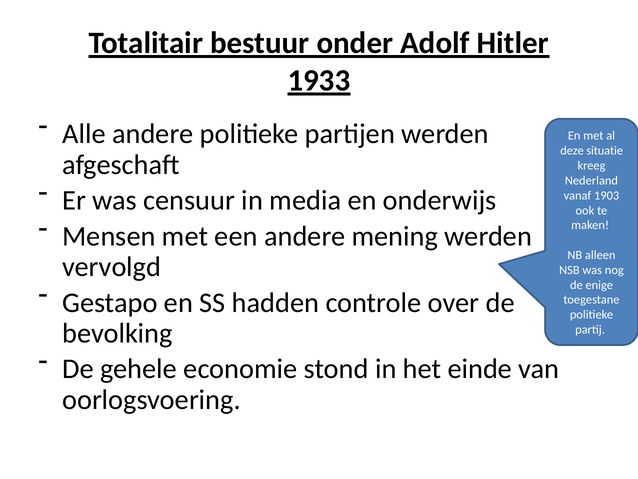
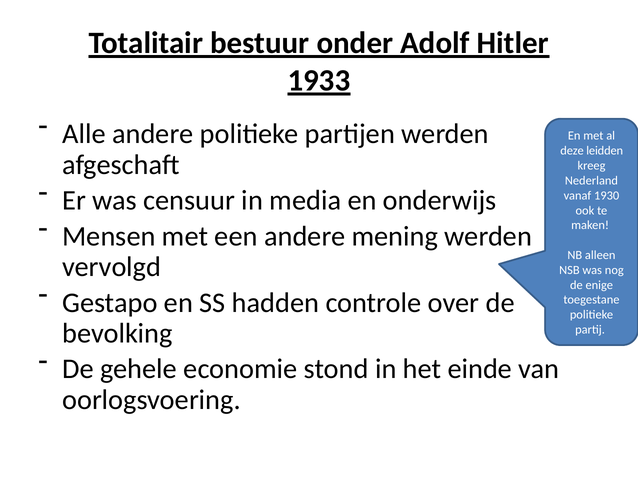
situatie: situatie -> leidden
1903: 1903 -> 1930
